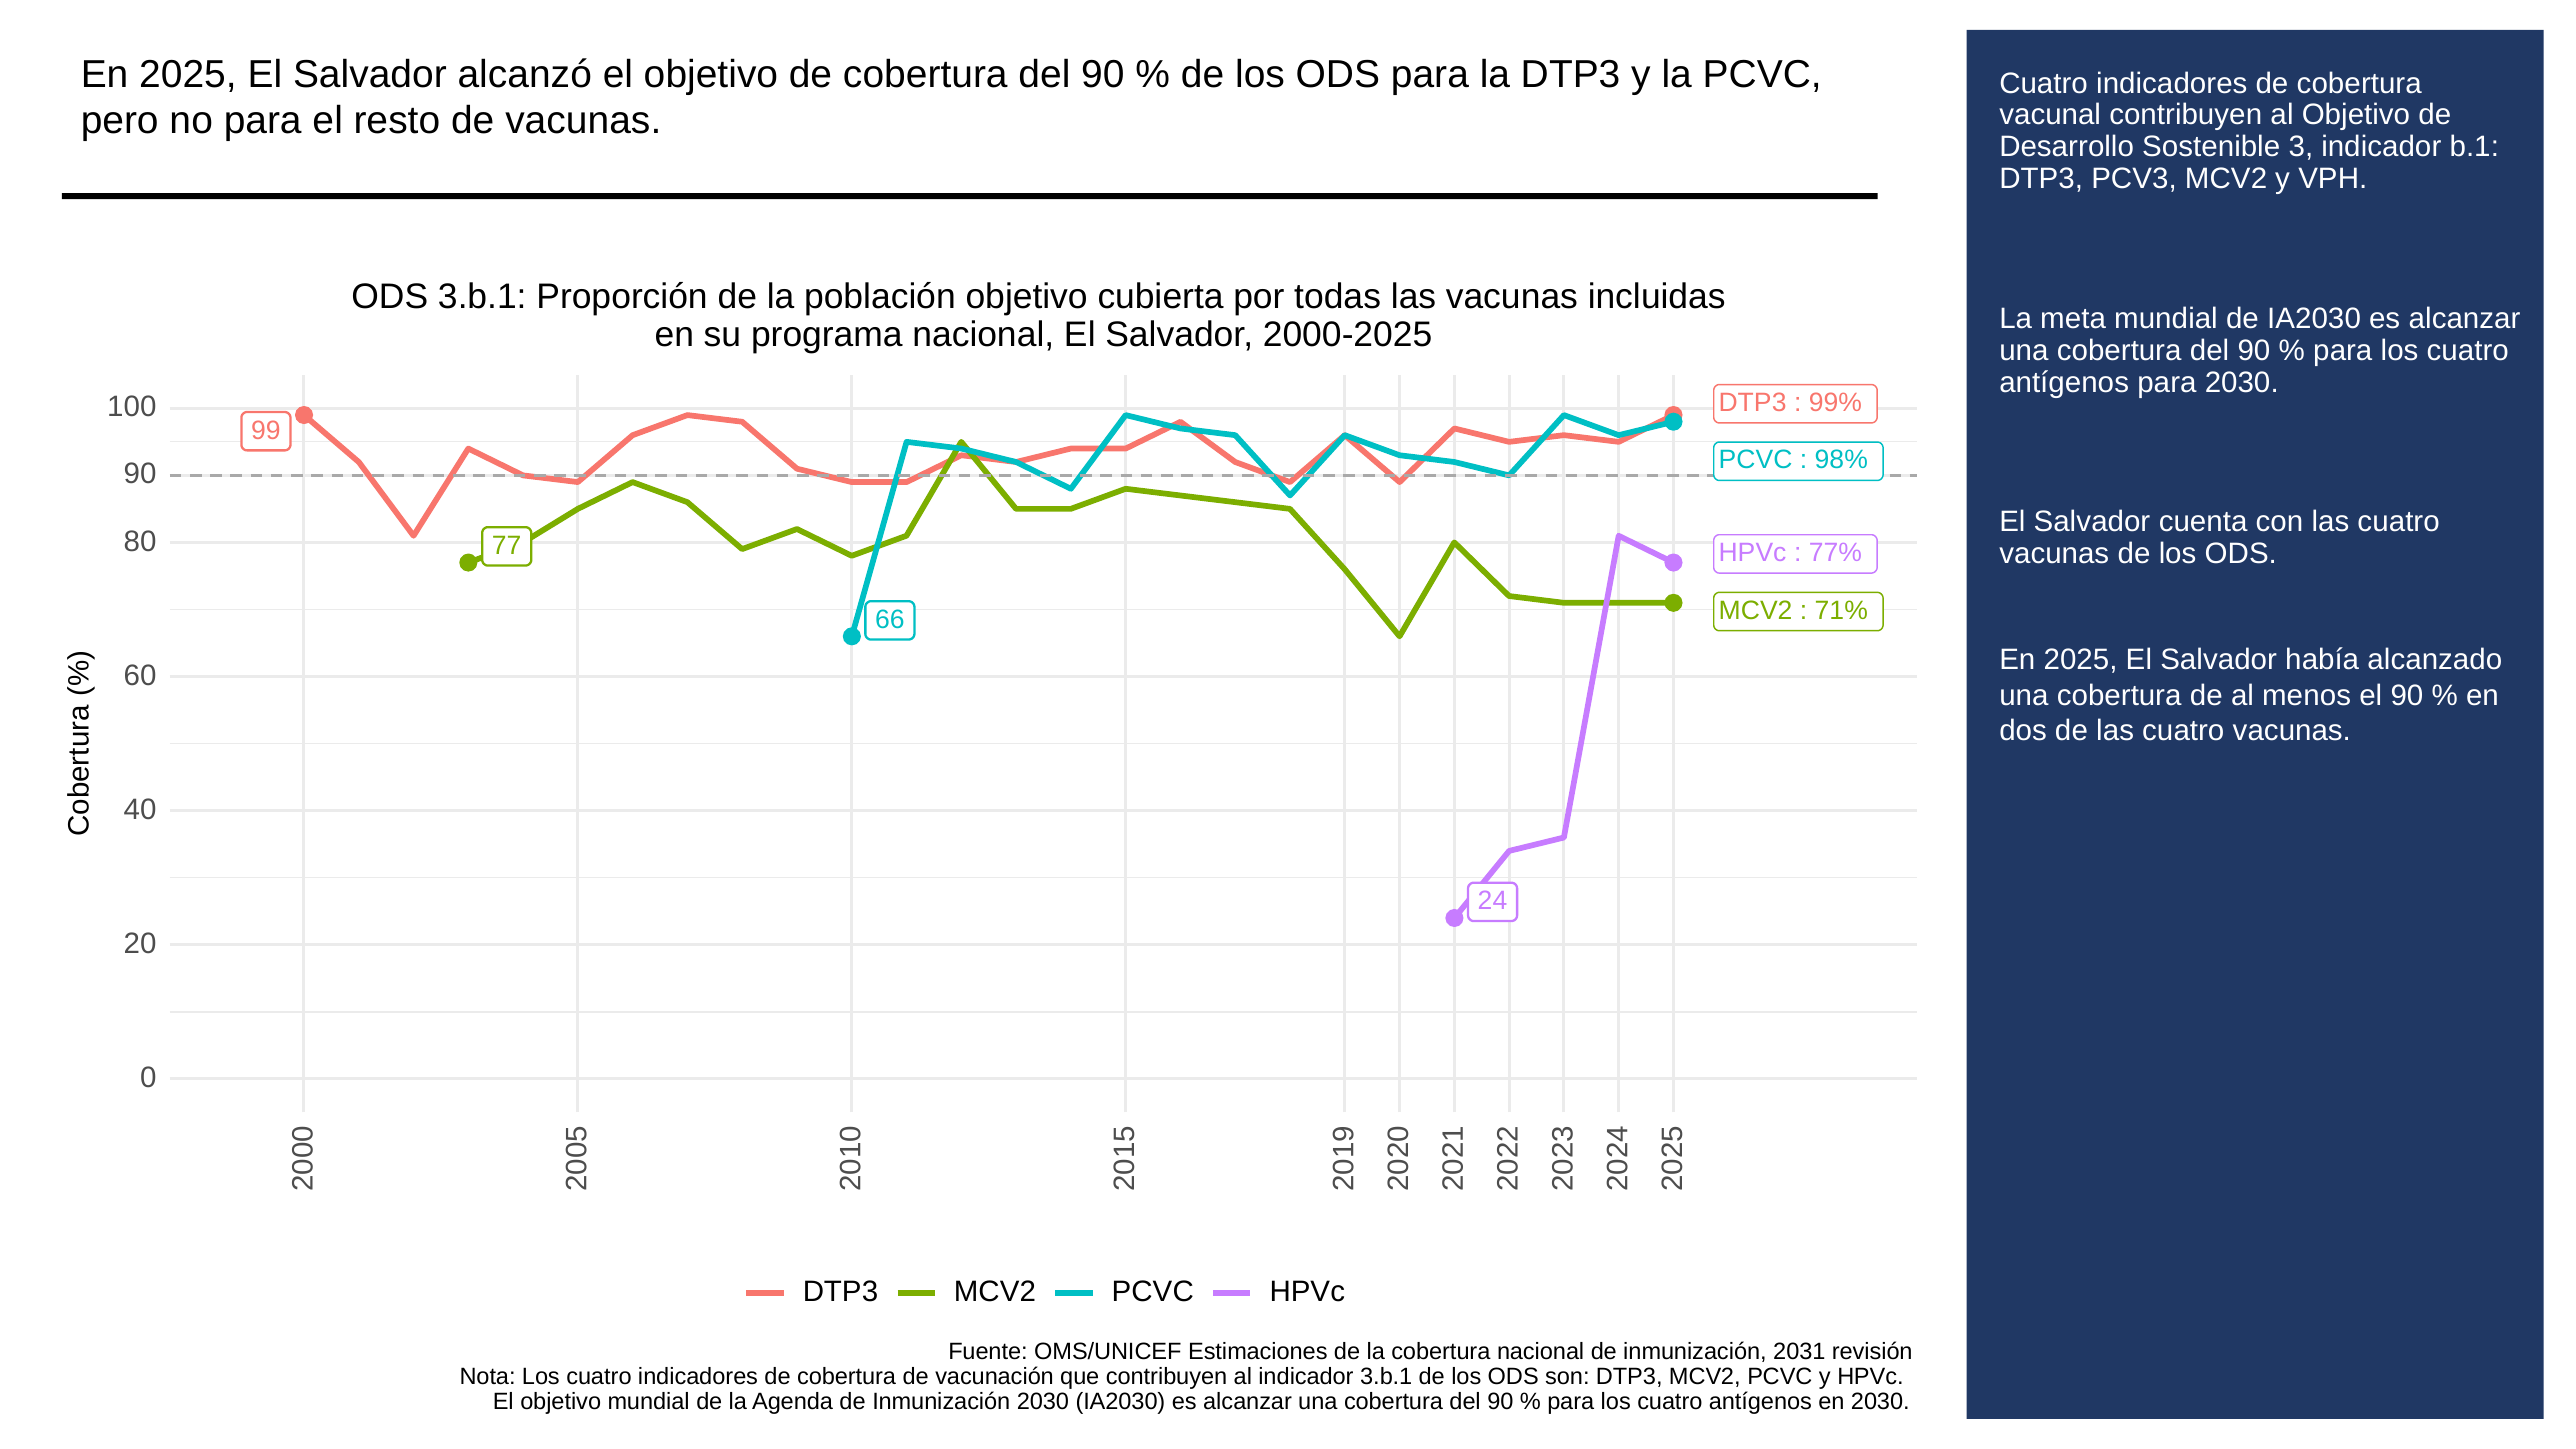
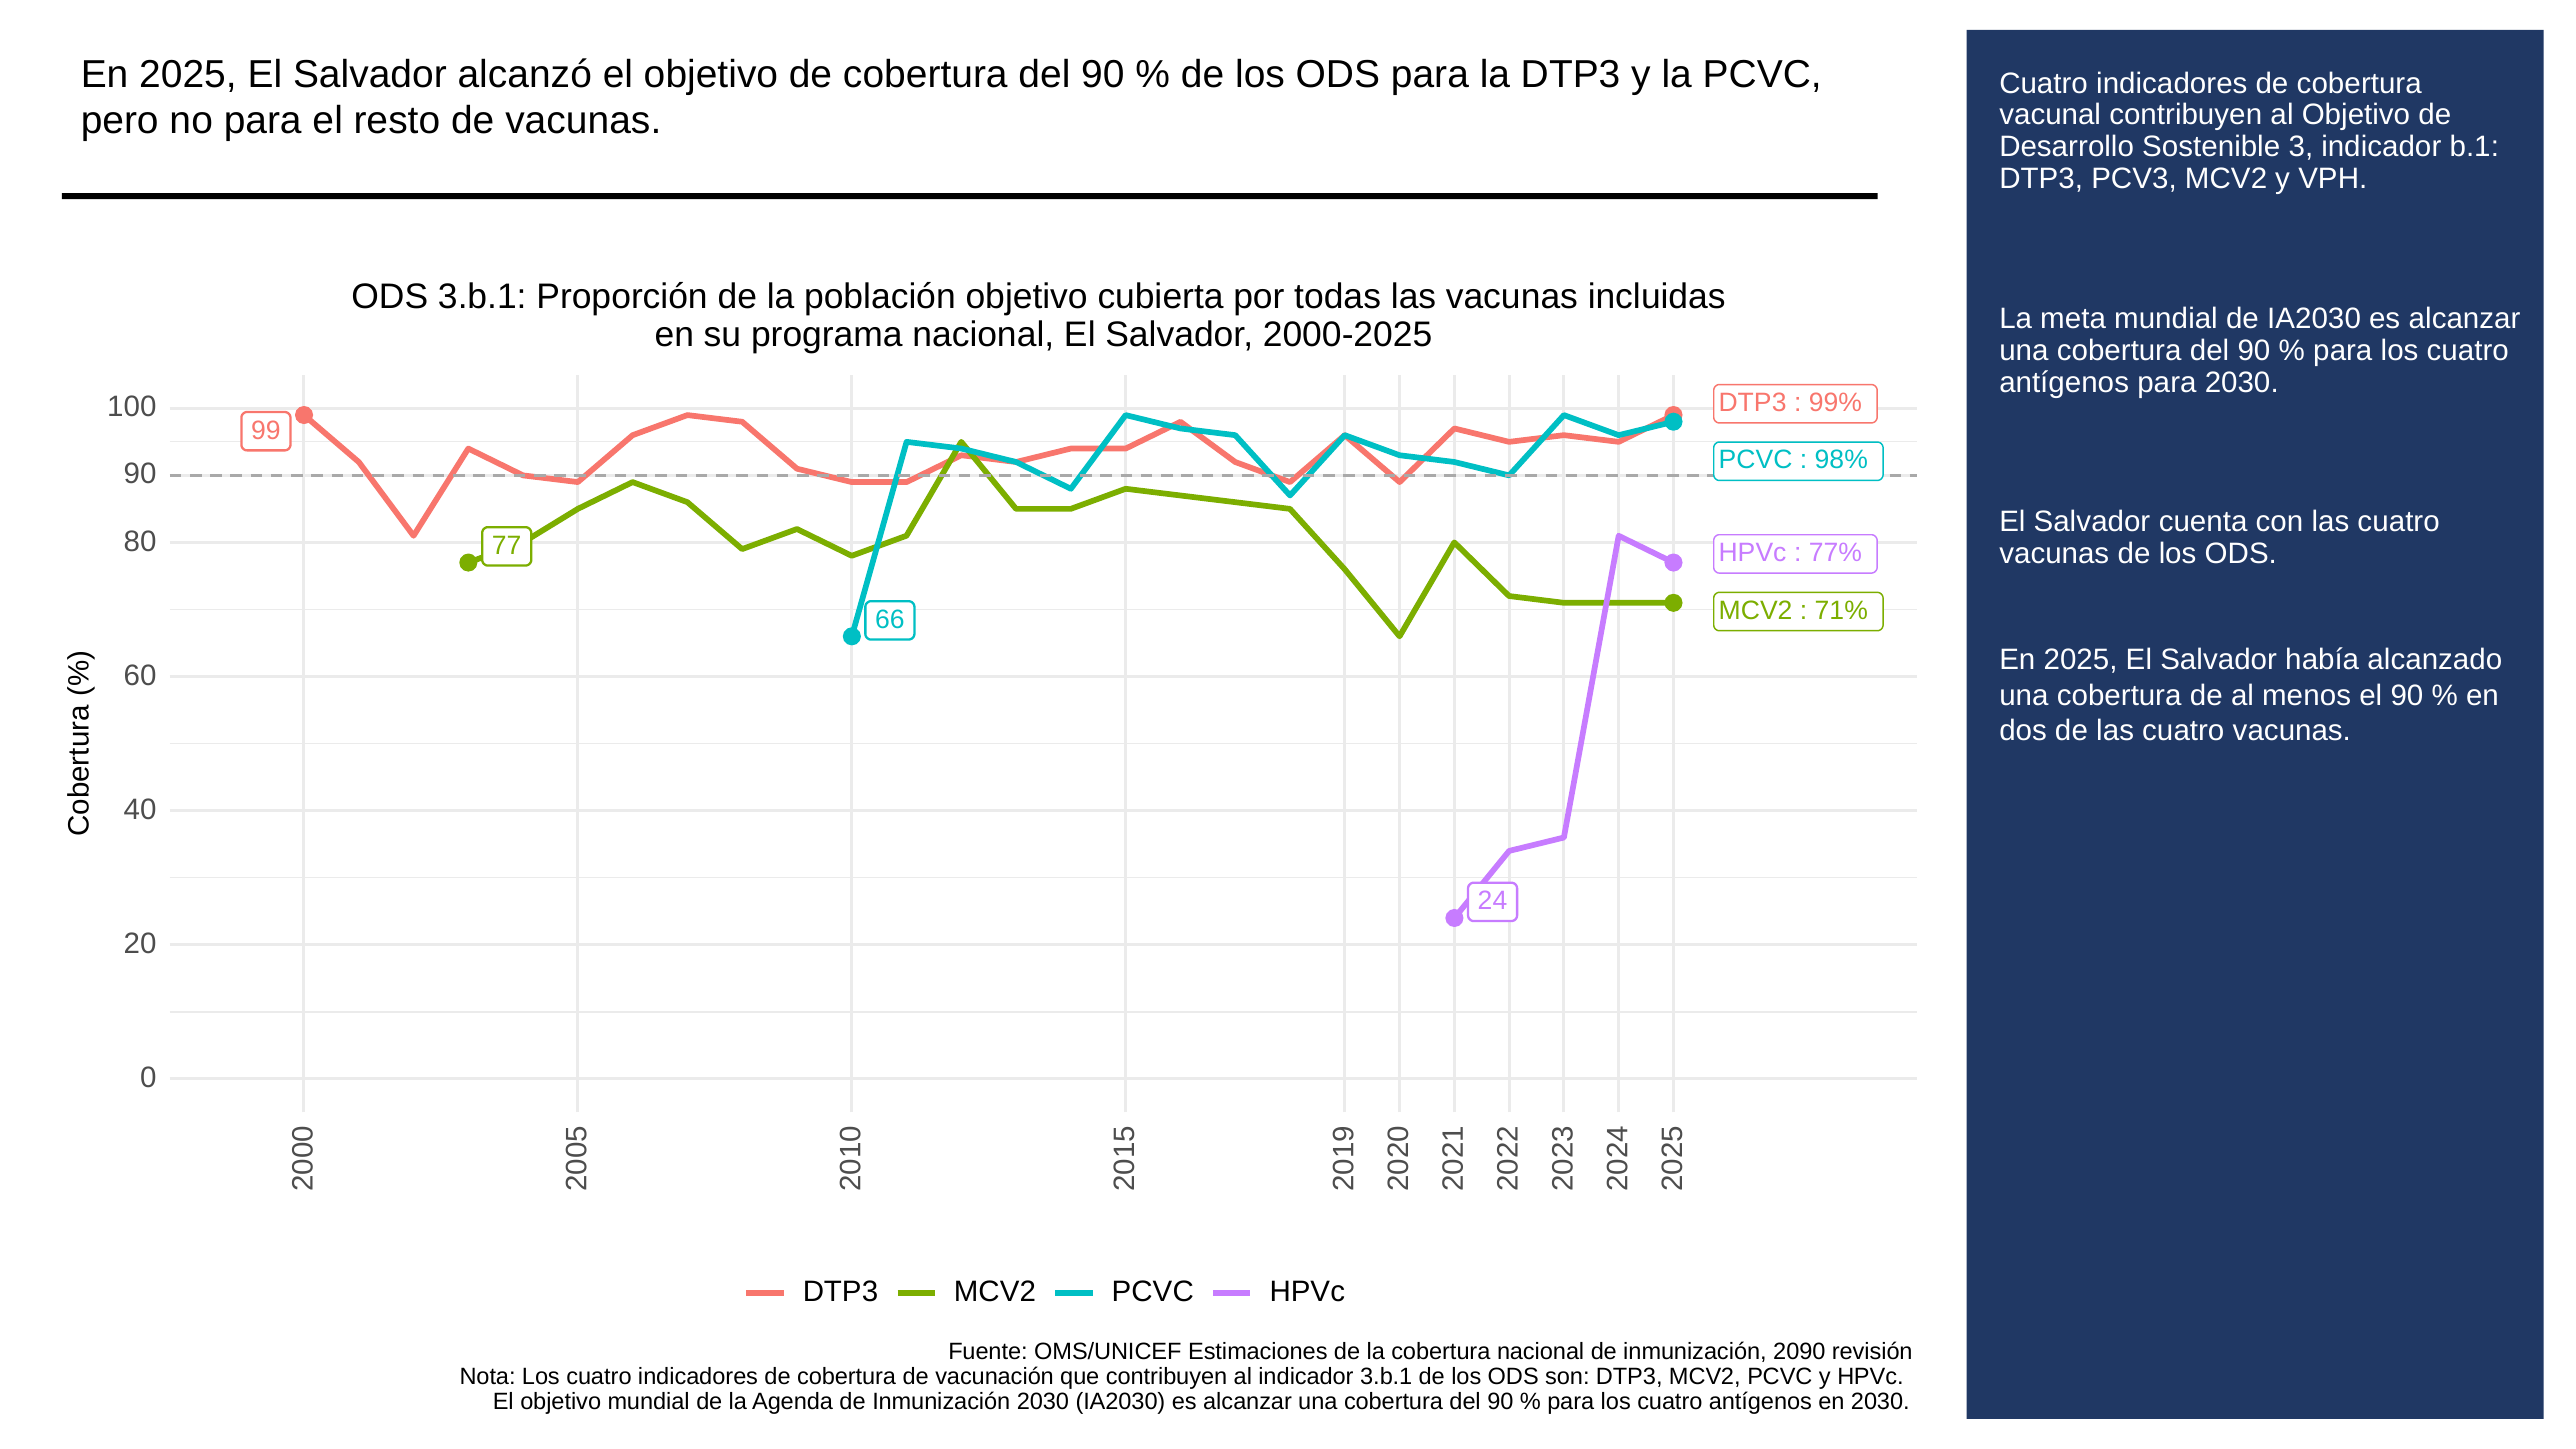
2031: 2031 -> 2090
